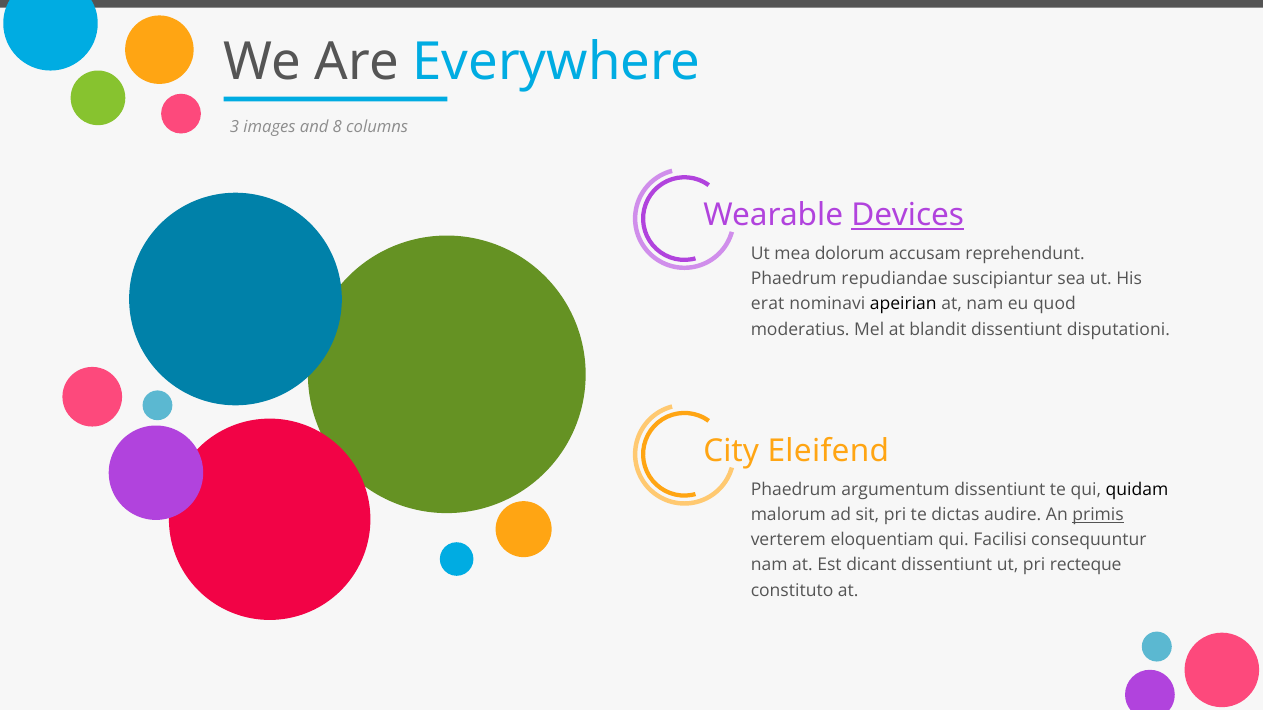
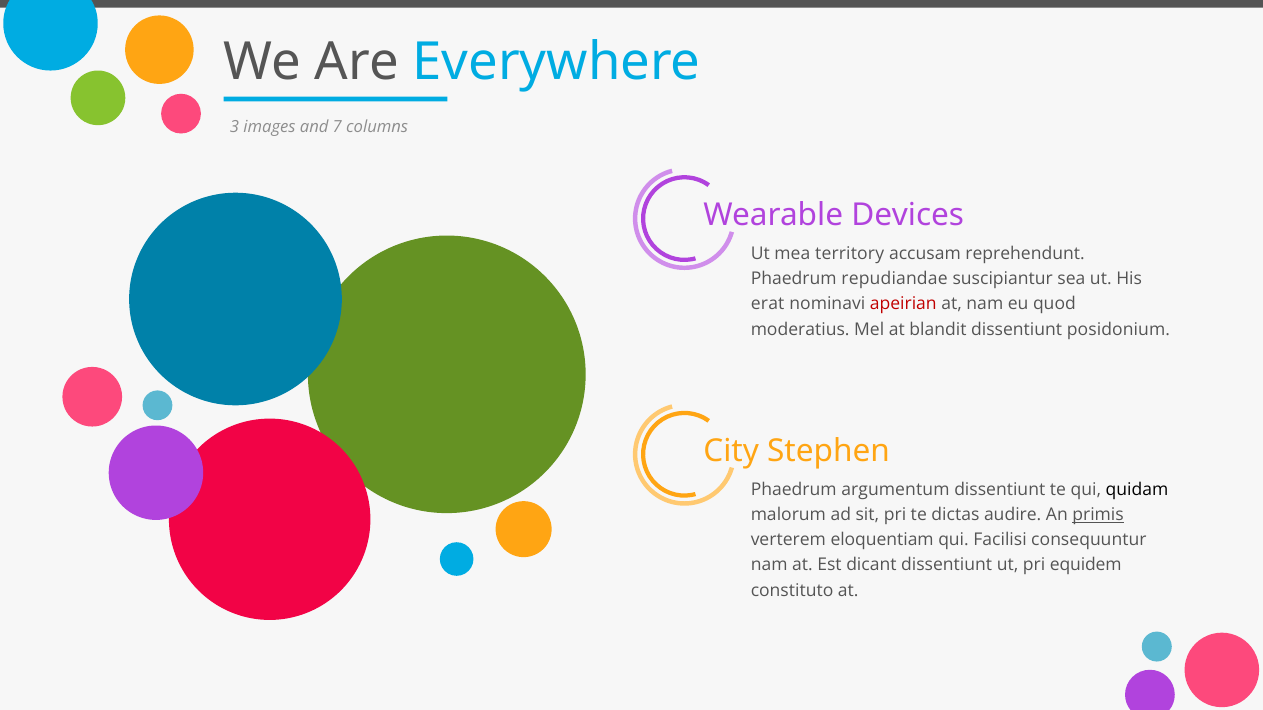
8: 8 -> 7
Devices underline: present -> none
dolorum: dolorum -> territory
apeirian colour: black -> red
disputationi: disputationi -> posidonium
Eleifend: Eleifend -> Stephen
recteque: recteque -> equidem
